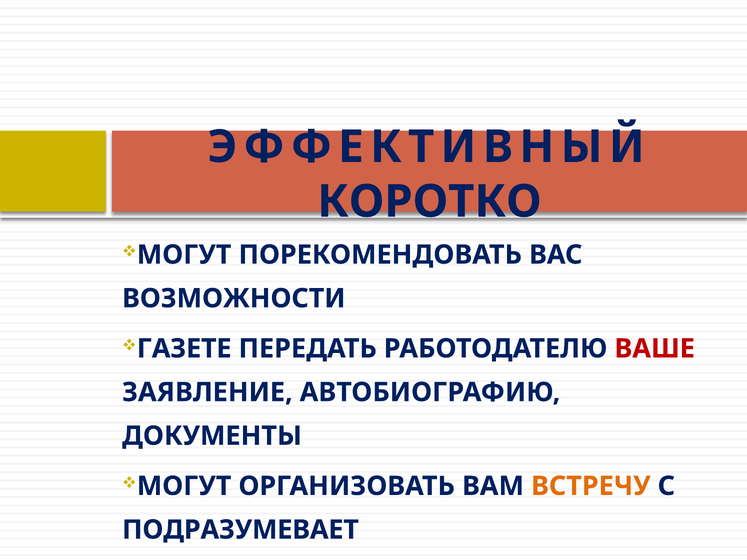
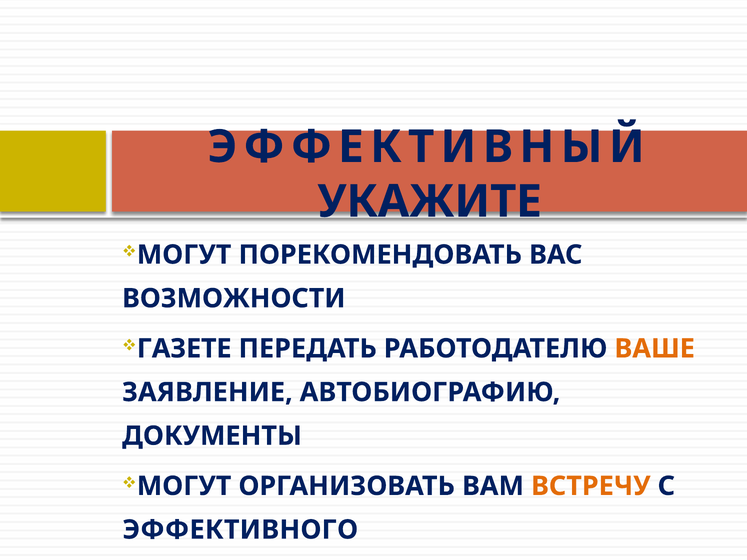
КОРОТКО: КОРОТКО -> УКАЖИТЕ
ВАШЕ colour: red -> orange
ПОДРАЗУМЕВАЕТ: ПОДРАЗУМЕВАЕТ -> ЭФФЕКТИВНОГО
